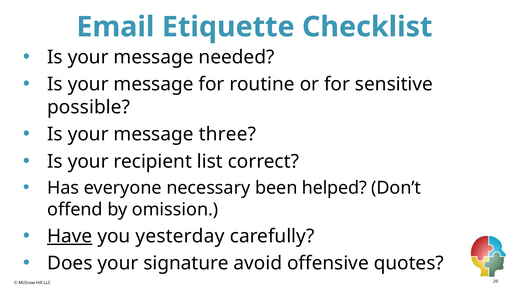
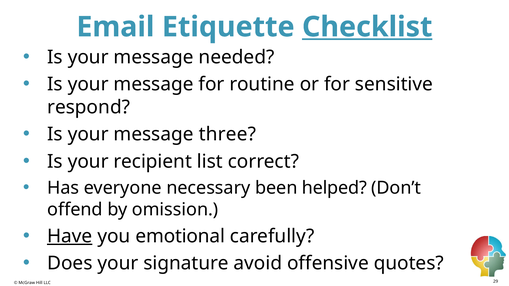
Checklist underline: none -> present
possible: possible -> respond
yesterday: yesterday -> emotional
